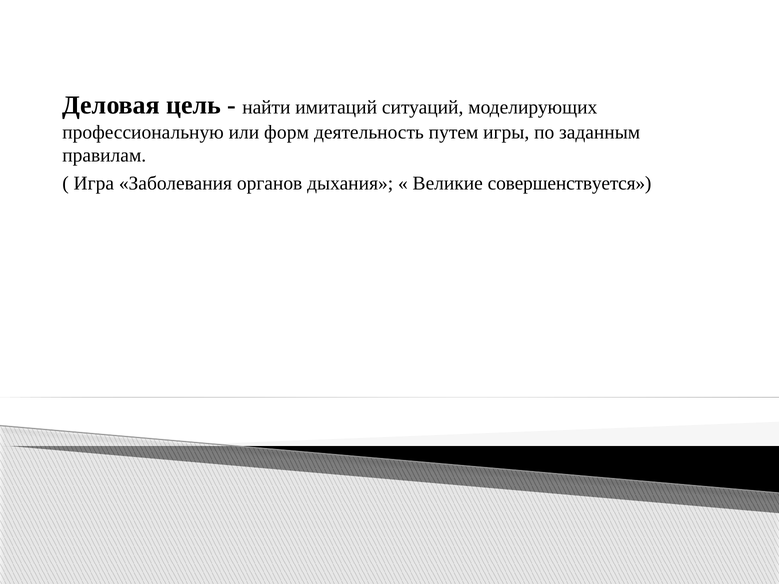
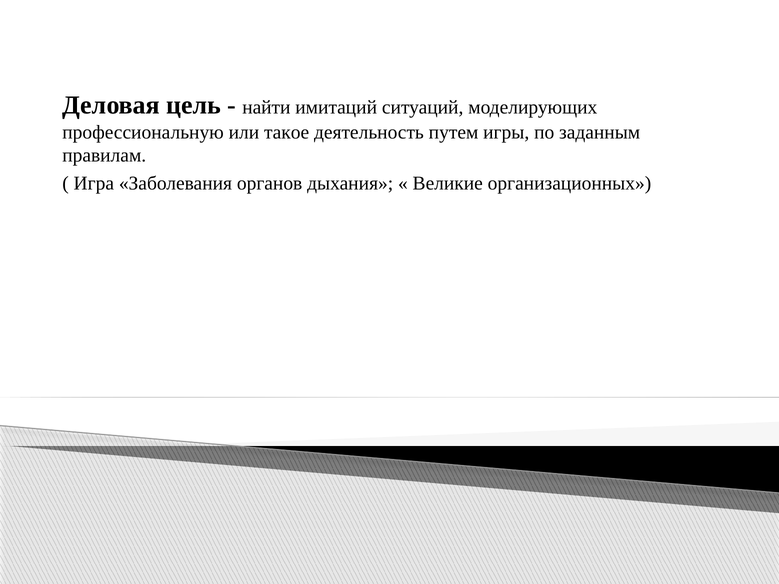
форм: форм -> такое
совершенствуется: совершенствуется -> организационных
